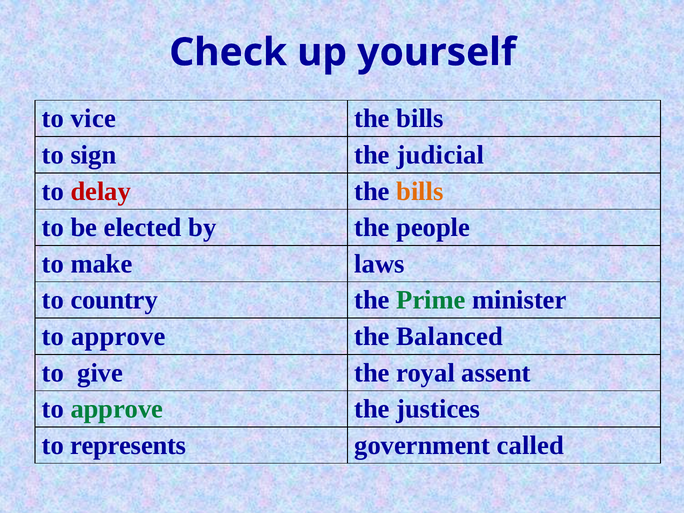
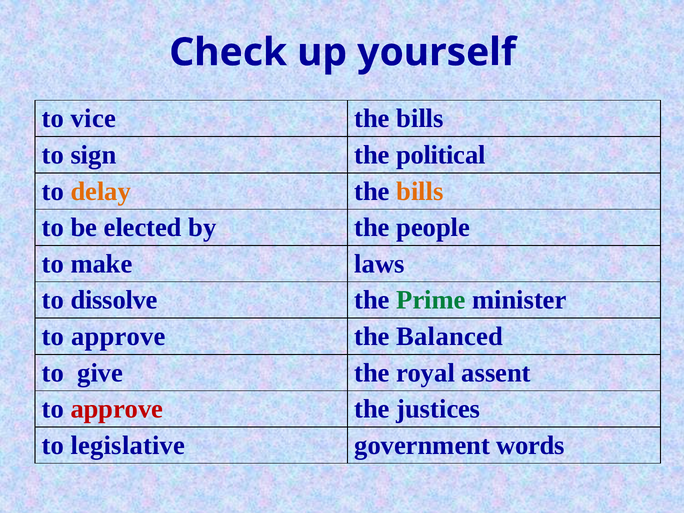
judicial: judicial -> political
delay colour: red -> orange
country: country -> dissolve
approve at (117, 409) colour: green -> red
represents: represents -> legislative
called: called -> words
